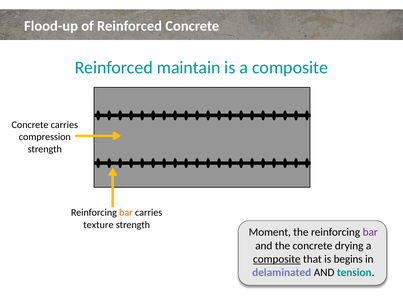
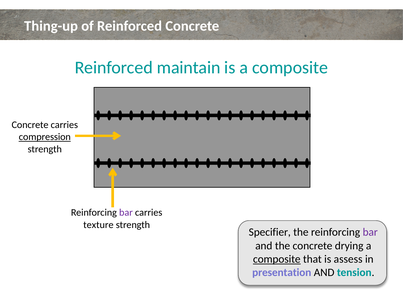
Flood-up: Flood-up -> Thing-up
compression underline: none -> present
bar at (126, 213) colour: orange -> purple
Moment: Moment -> Specifier
begins: begins -> assess
delaminated: delaminated -> presentation
